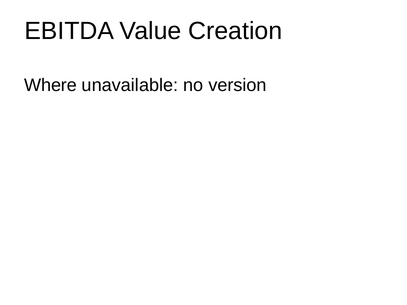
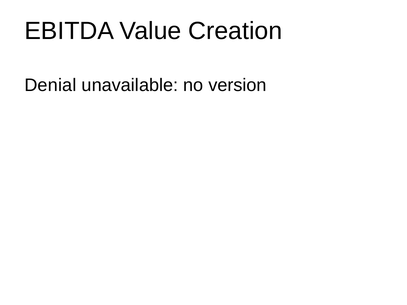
Where: Where -> Denial
